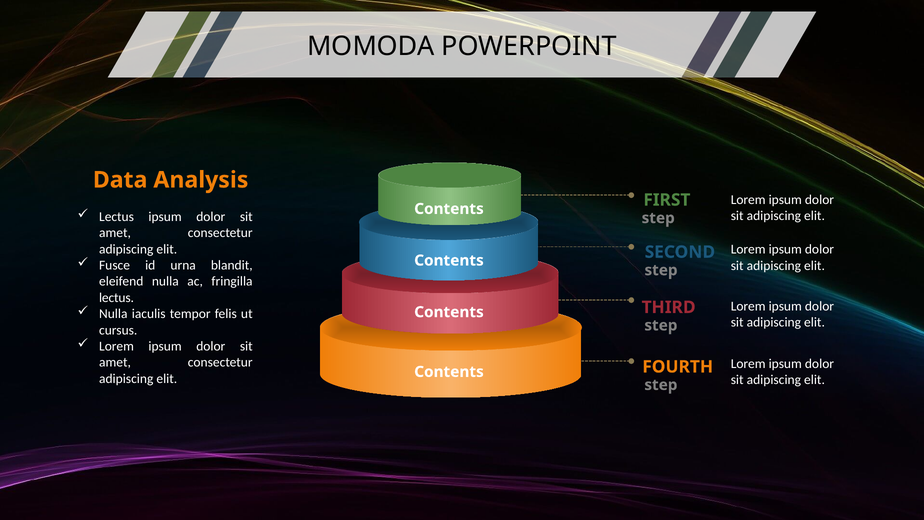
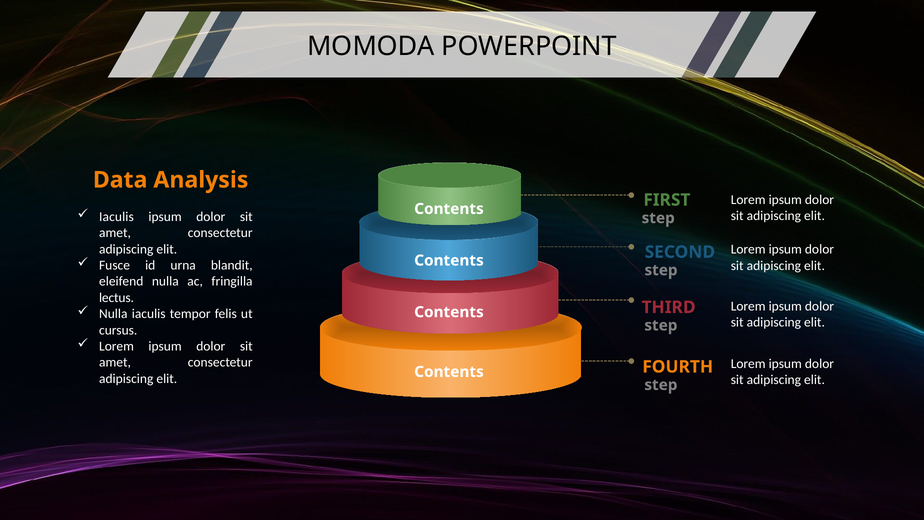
Lectus at (117, 217): Lectus -> Iaculis
